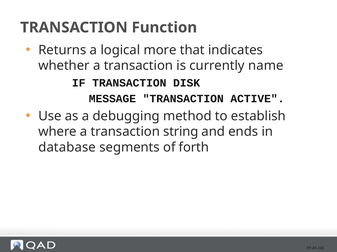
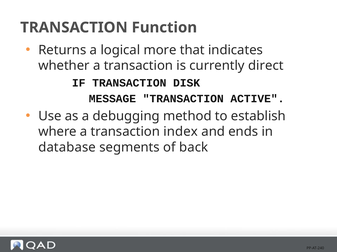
name: name -> direct
string: string -> index
forth: forth -> back
